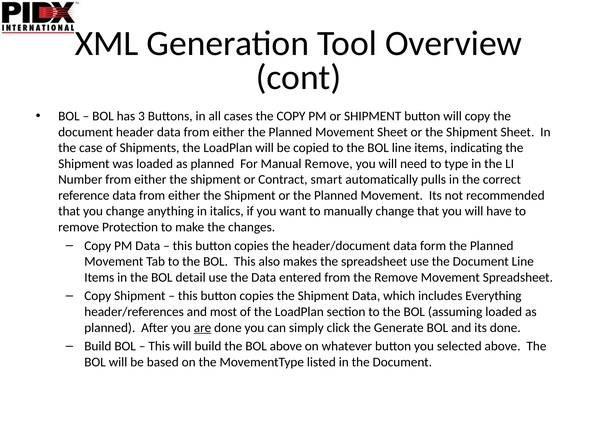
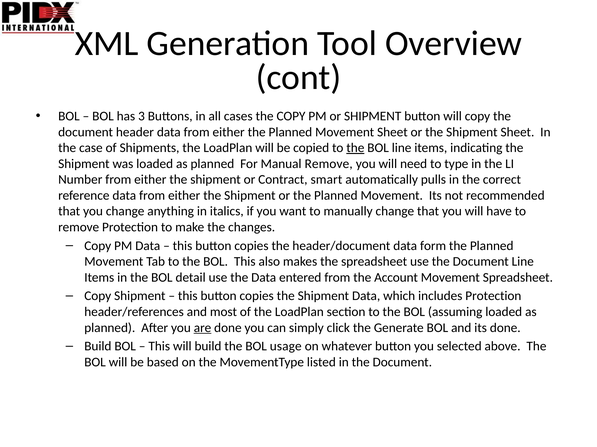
the at (355, 148) underline: none -> present
the Remove: Remove -> Account
includes Everything: Everything -> Protection
BOL above: above -> usage
